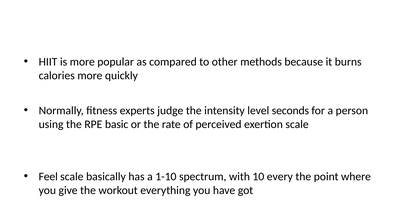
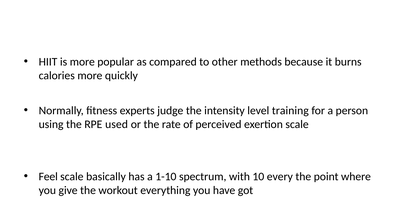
seconds: seconds -> training
basic: basic -> used
